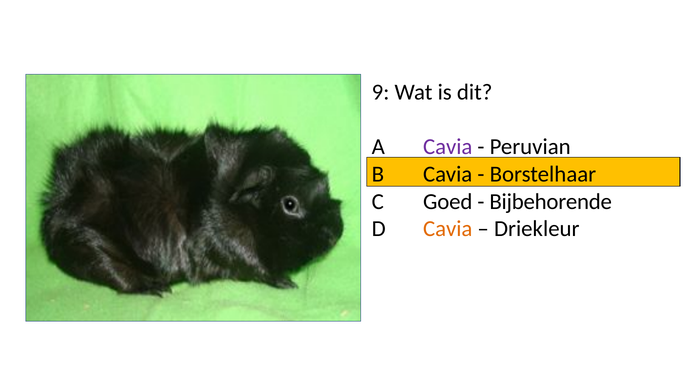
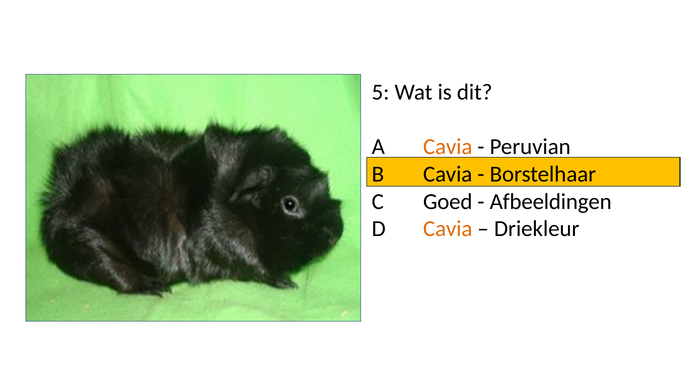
9: 9 -> 5
Cavia at (448, 147) colour: purple -> orange
Bijbehorende: Bijbehorende -> Afbeeldingen
